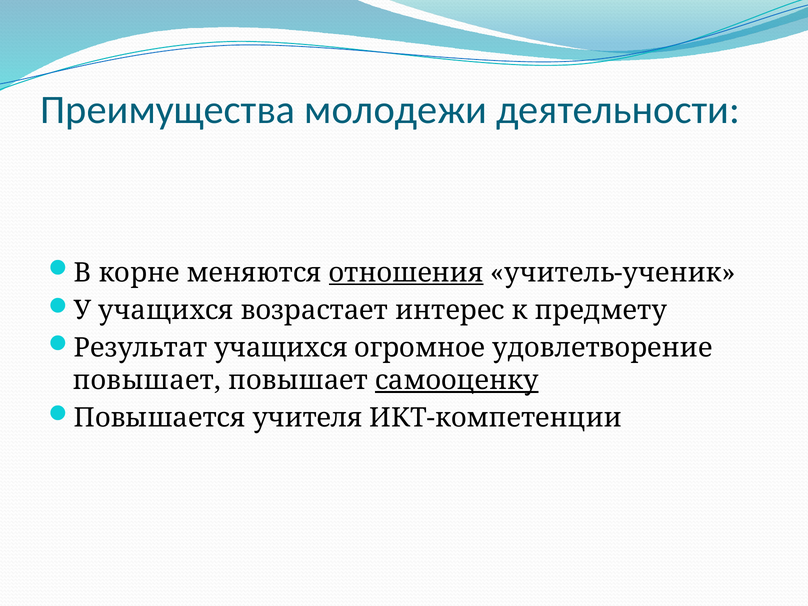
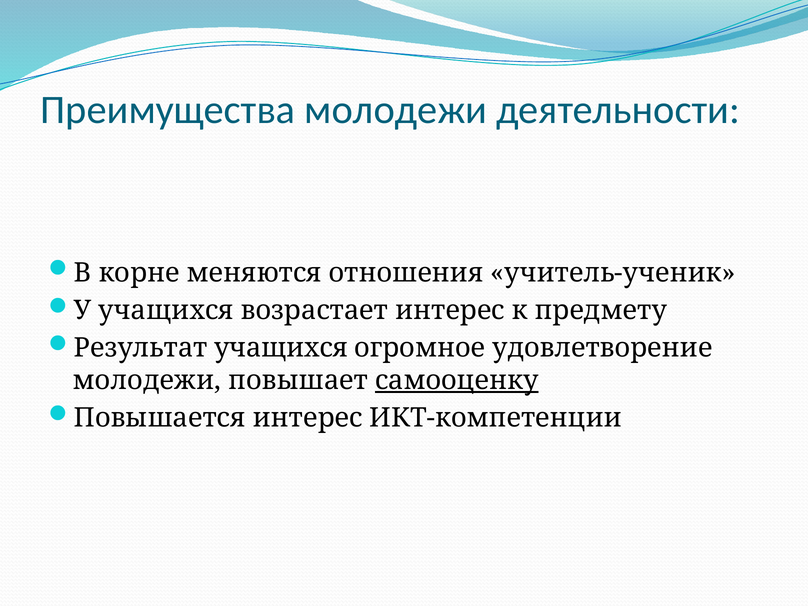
отношения underline: present -> none
повышает at (147, 380): повышает -> молодежи
Повышается учителя: учителя -> интерес
